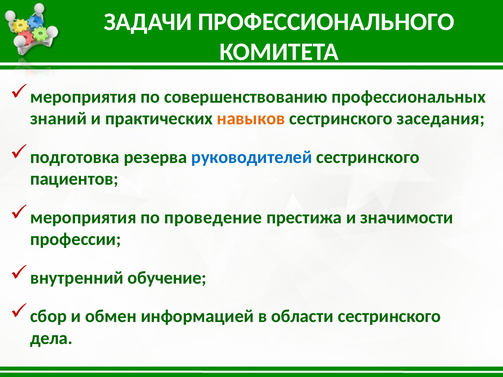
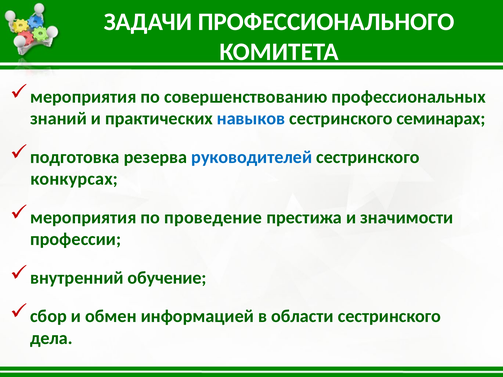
навыков colour: orange -> blue
заседания: заседания -> семинарах
пациентов: пациентов -> конкурсах
